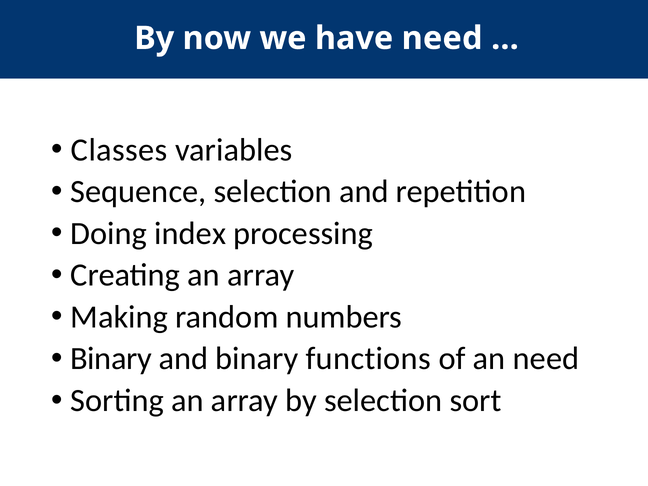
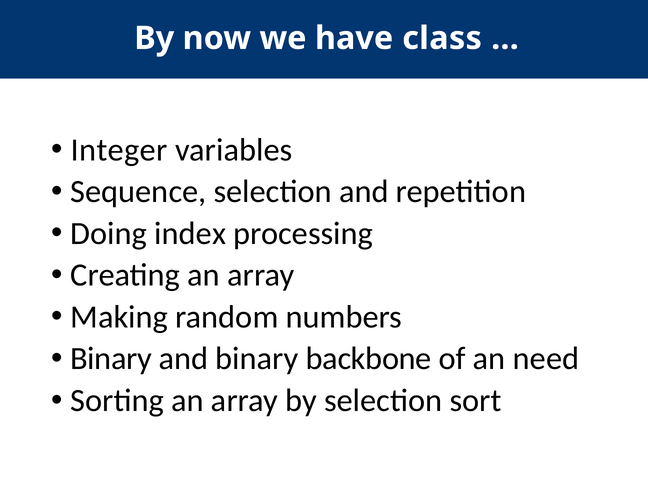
have need: need -> class
Classes: Classes -> Integer
functions: functions -> backbone
